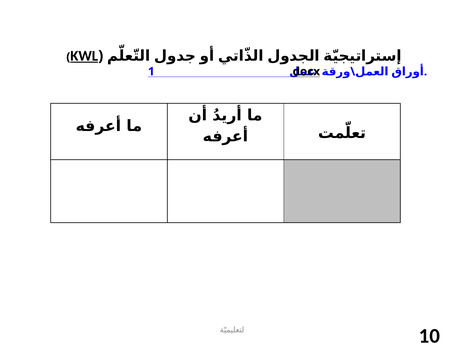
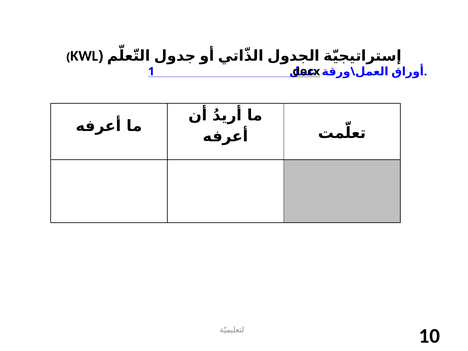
KWL underline: present -> none
